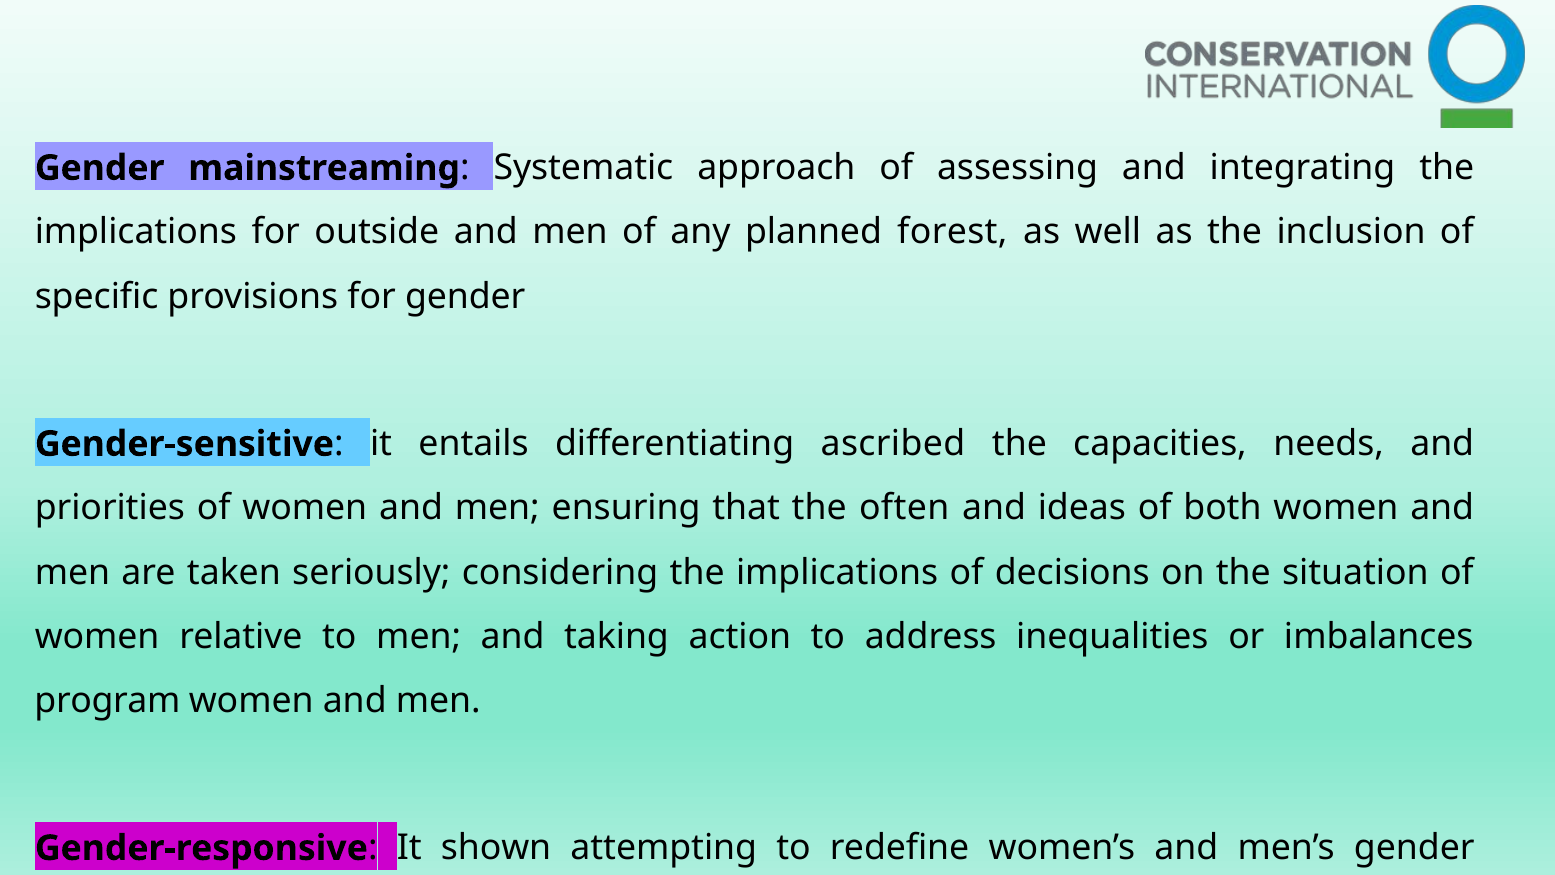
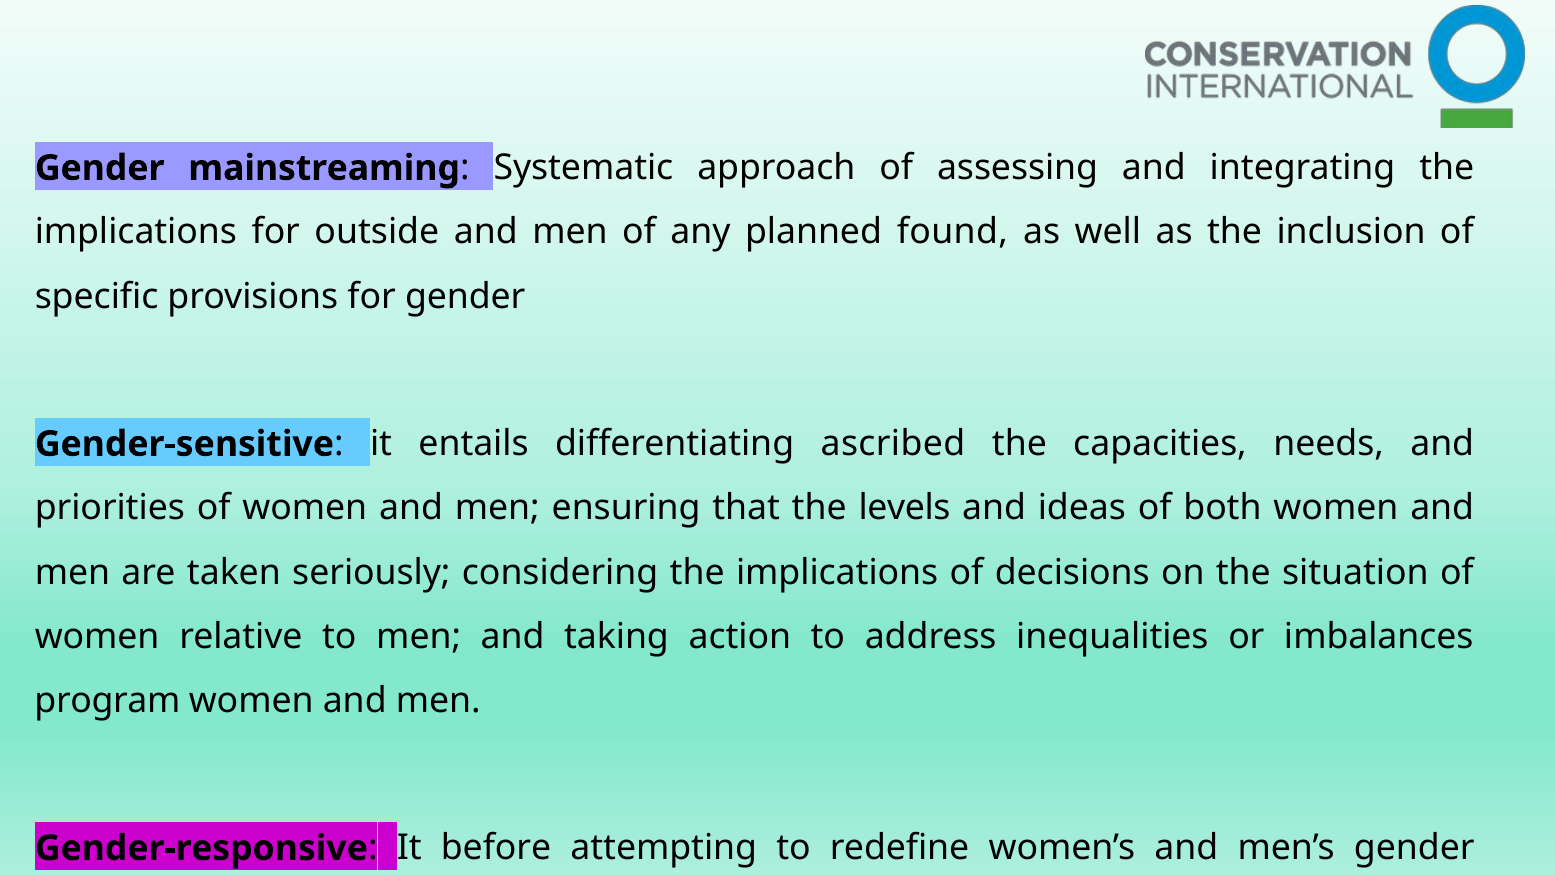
forest: forest -> found
often: often -> levels
shown: shown -> before
